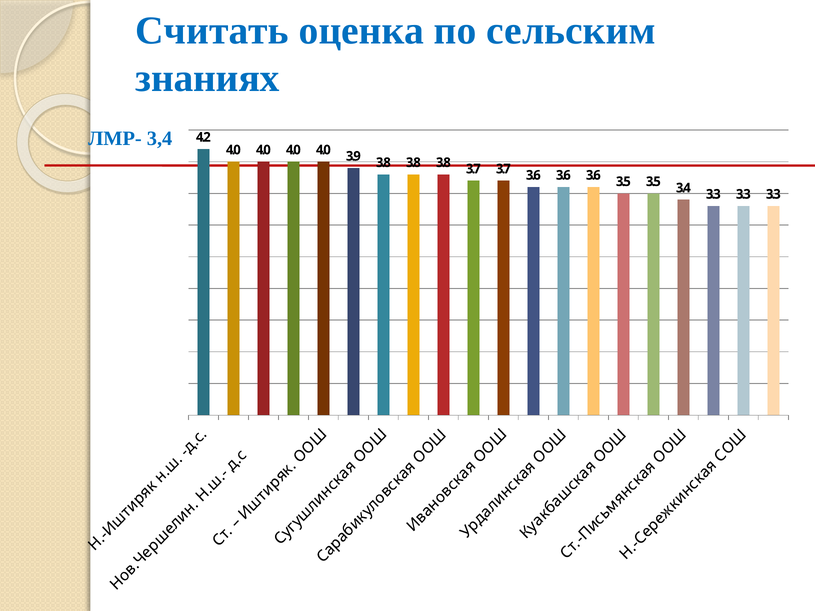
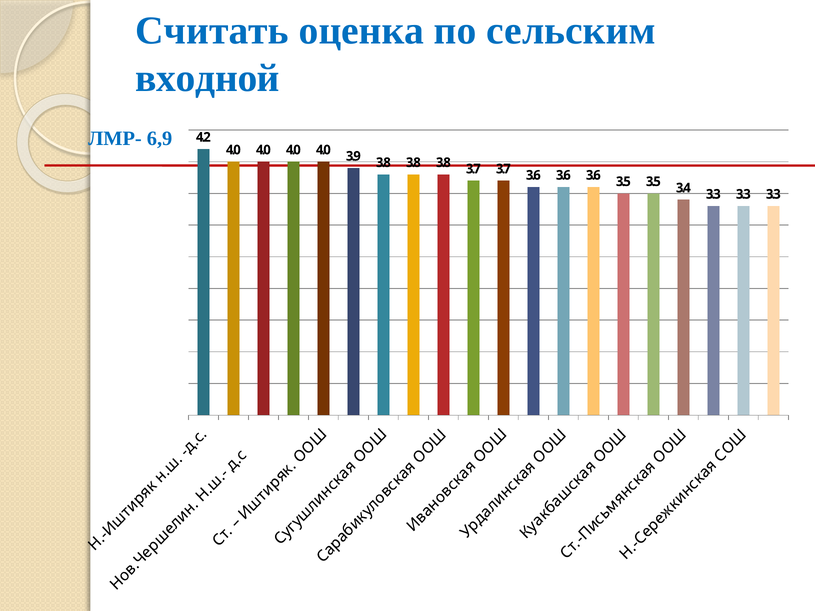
знаниях: знаниях -> входной
3,4: 3,4 -> 6,9
